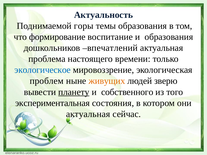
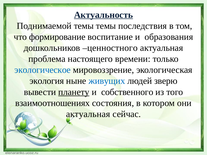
Актуальность underline: none -> present
Поднимаемой горы: горы -> темы
темы образования: образования -> последствия
впечатлений: впечатлений -> ценностного
проблем: проблем -> экология
живущих colour: orange -> blue
экспериментальная: экспериментальная -> взаимоотношениях
